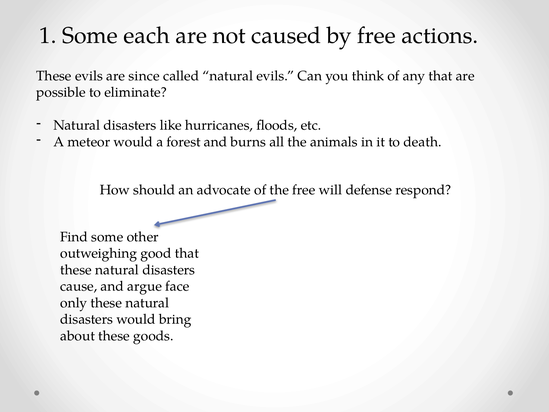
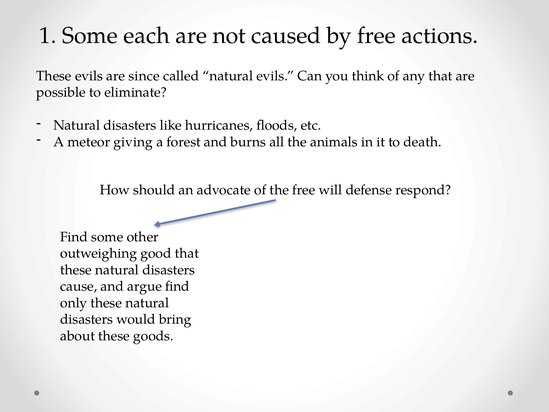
meteor would: would -> giving
argue face: face -> find
